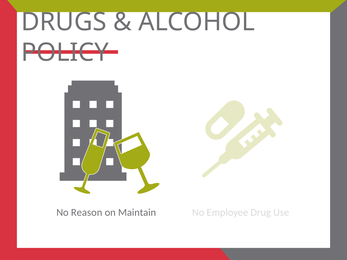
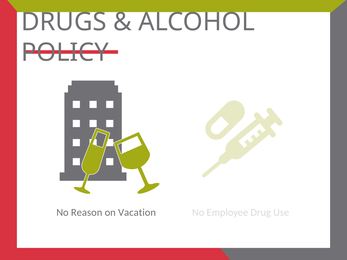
Maintain: Maintain -> Vacation
